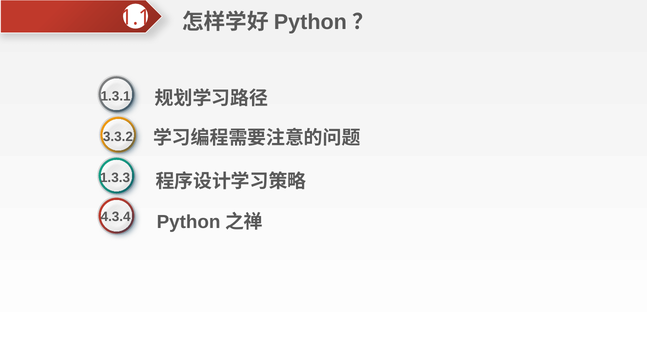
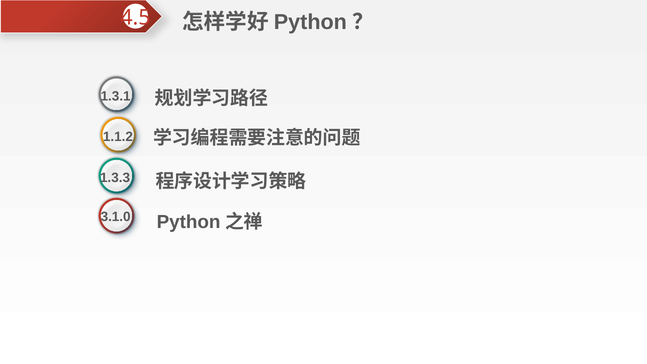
1.1: 1.1 -> 4.5
3.3.2: 3.3.2 -> 1.1.2
4.3.4: 4.3.4 -> 3.1.0
